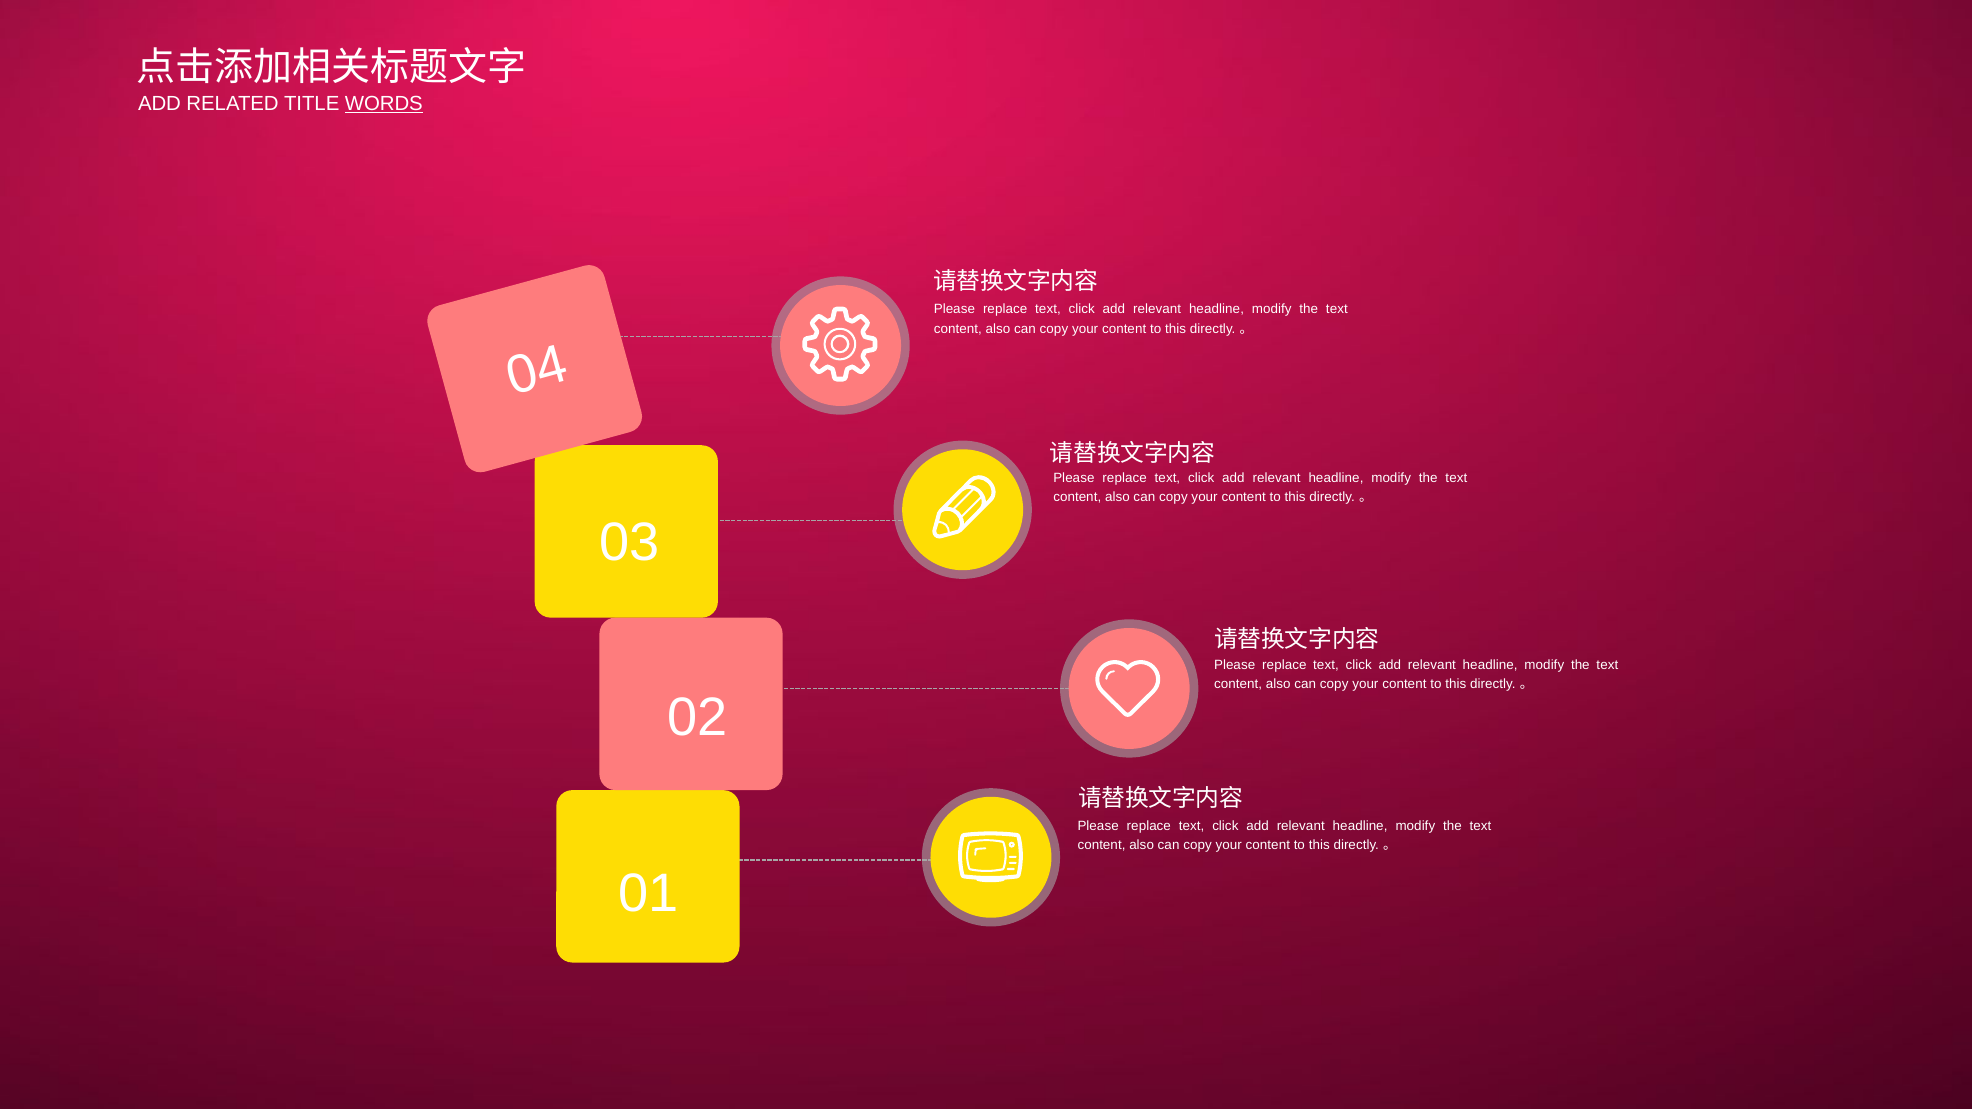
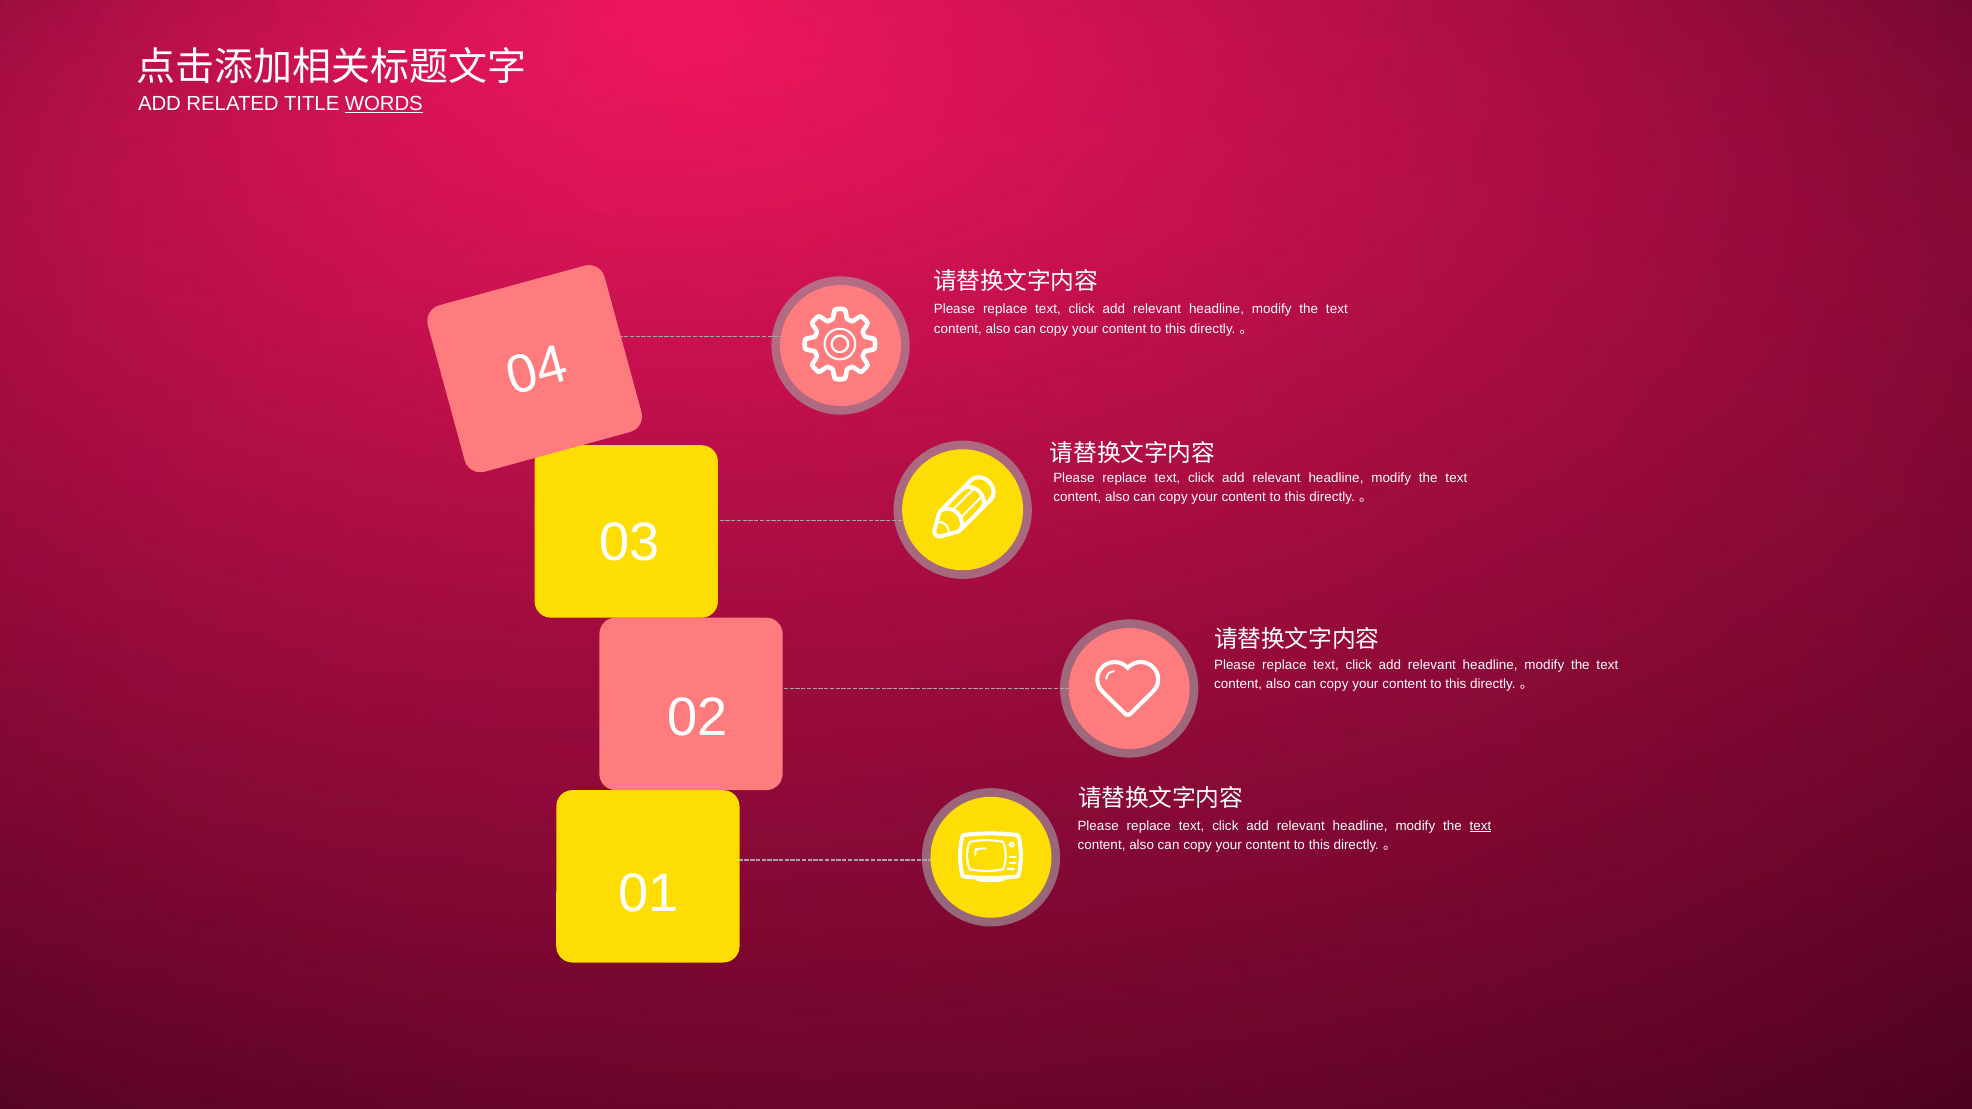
text at (1481, 826) underline: none -> present
